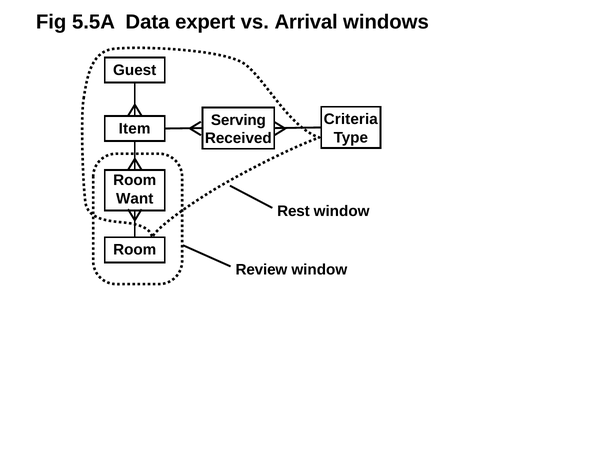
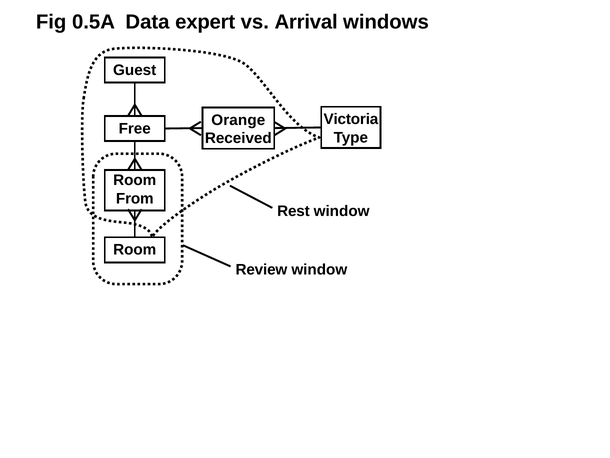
5.5A: 5.5A -> 0.5A
Criteria: Criteria -> Victoria
Serving: Serving -> Orange
Item: Item -> Free
Want: Want -> From
